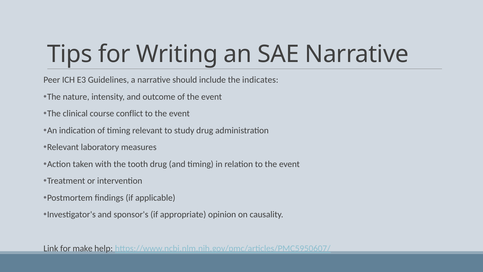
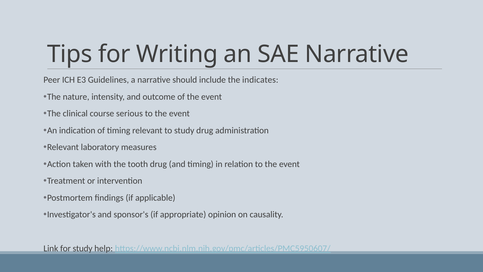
conflict: conflict -> serious
for make: make -> study
